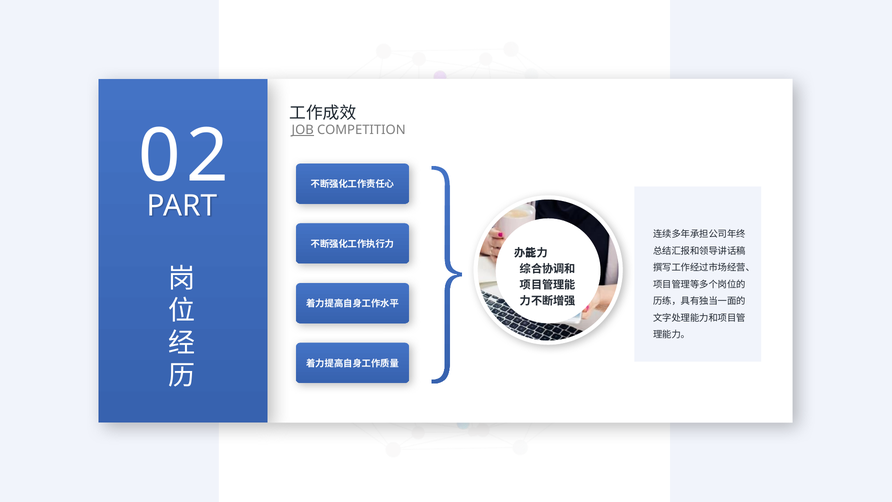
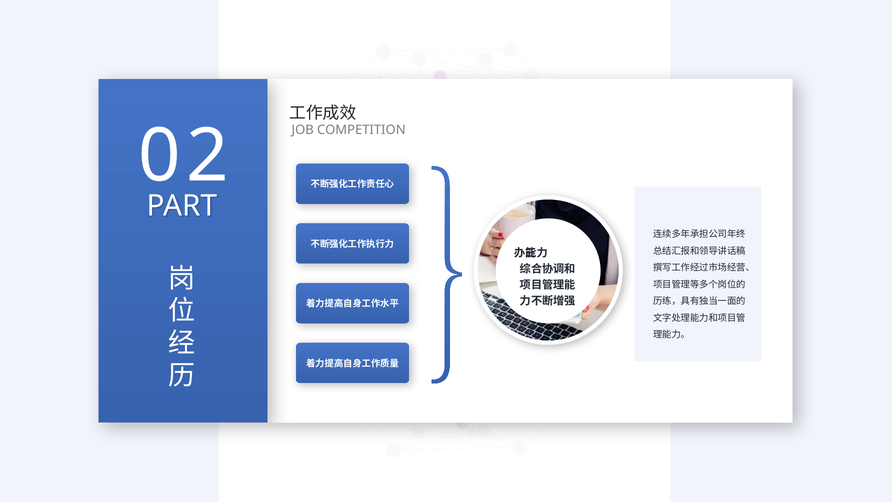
JOB underline: present -> none
